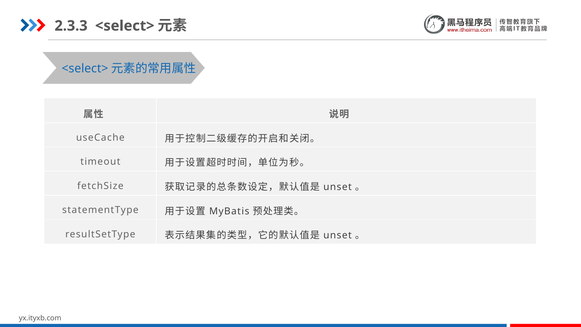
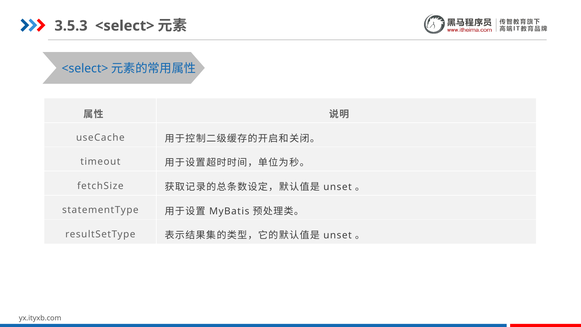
2.3.3: 2.3.3 -> 3.5.3
